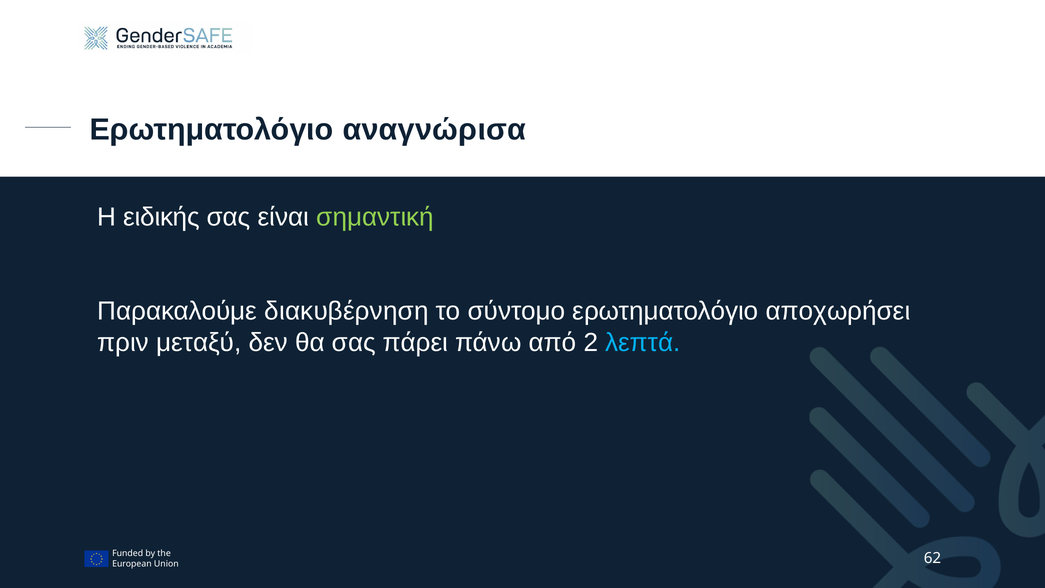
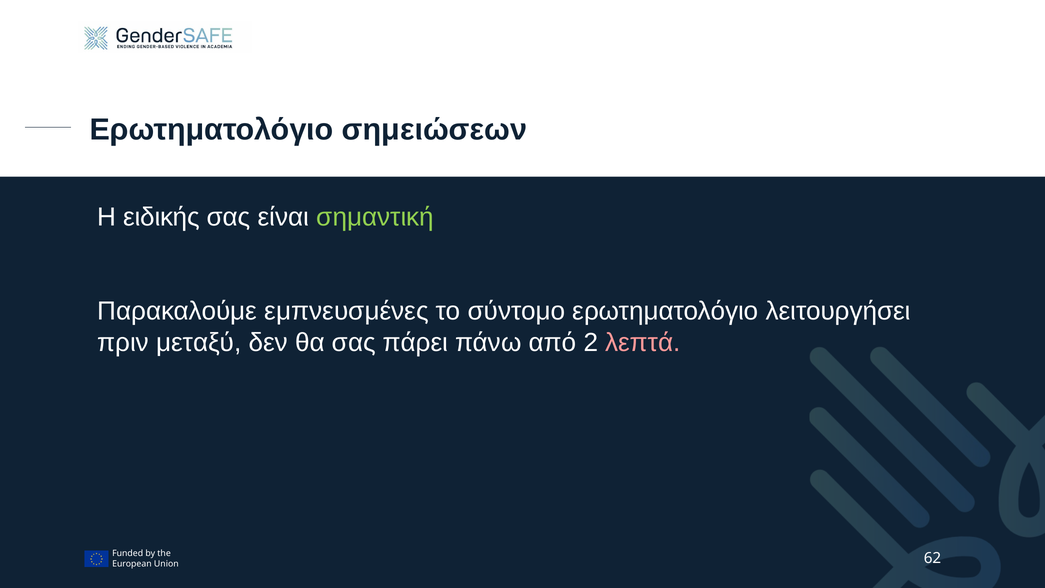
αναγνώρισα: αναγνώρισα -> σημειώσεων
διακυβέρνηση: διακυβέρνηση -> εμπνευσμένες
αποχωρήσει: αποχωρήσει -> λειτουργήσει
λεπτά colour: light blue -> pink
